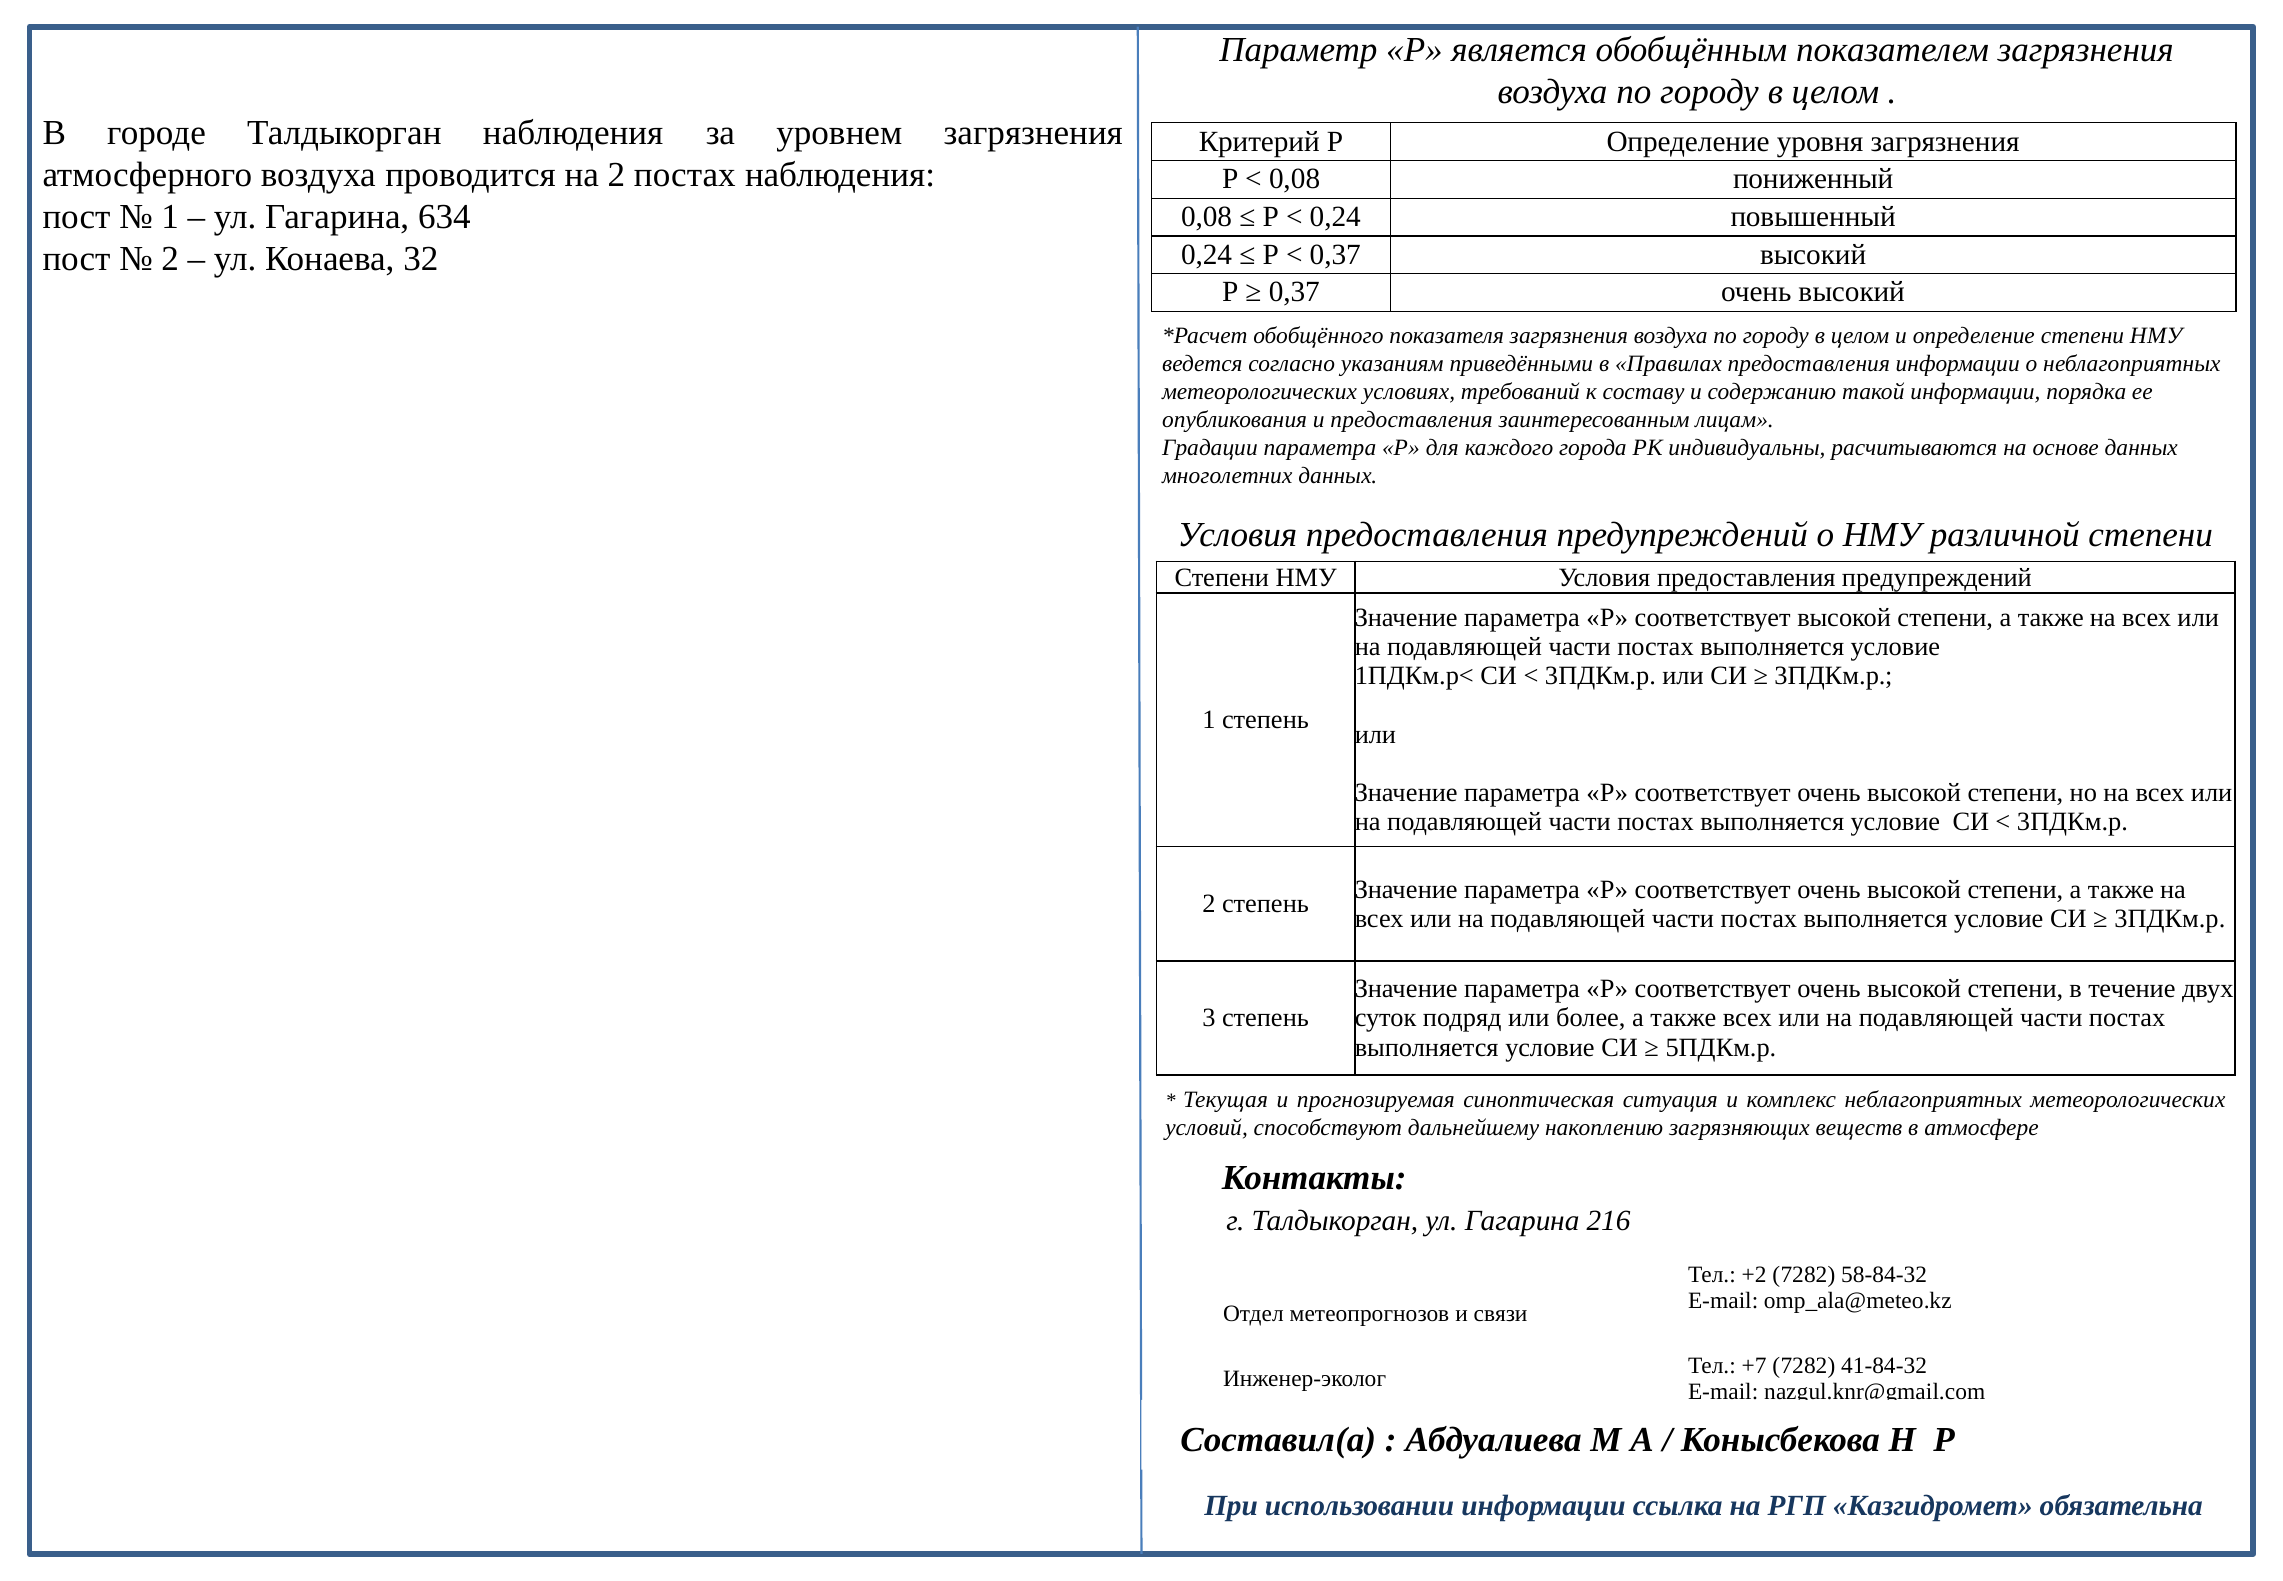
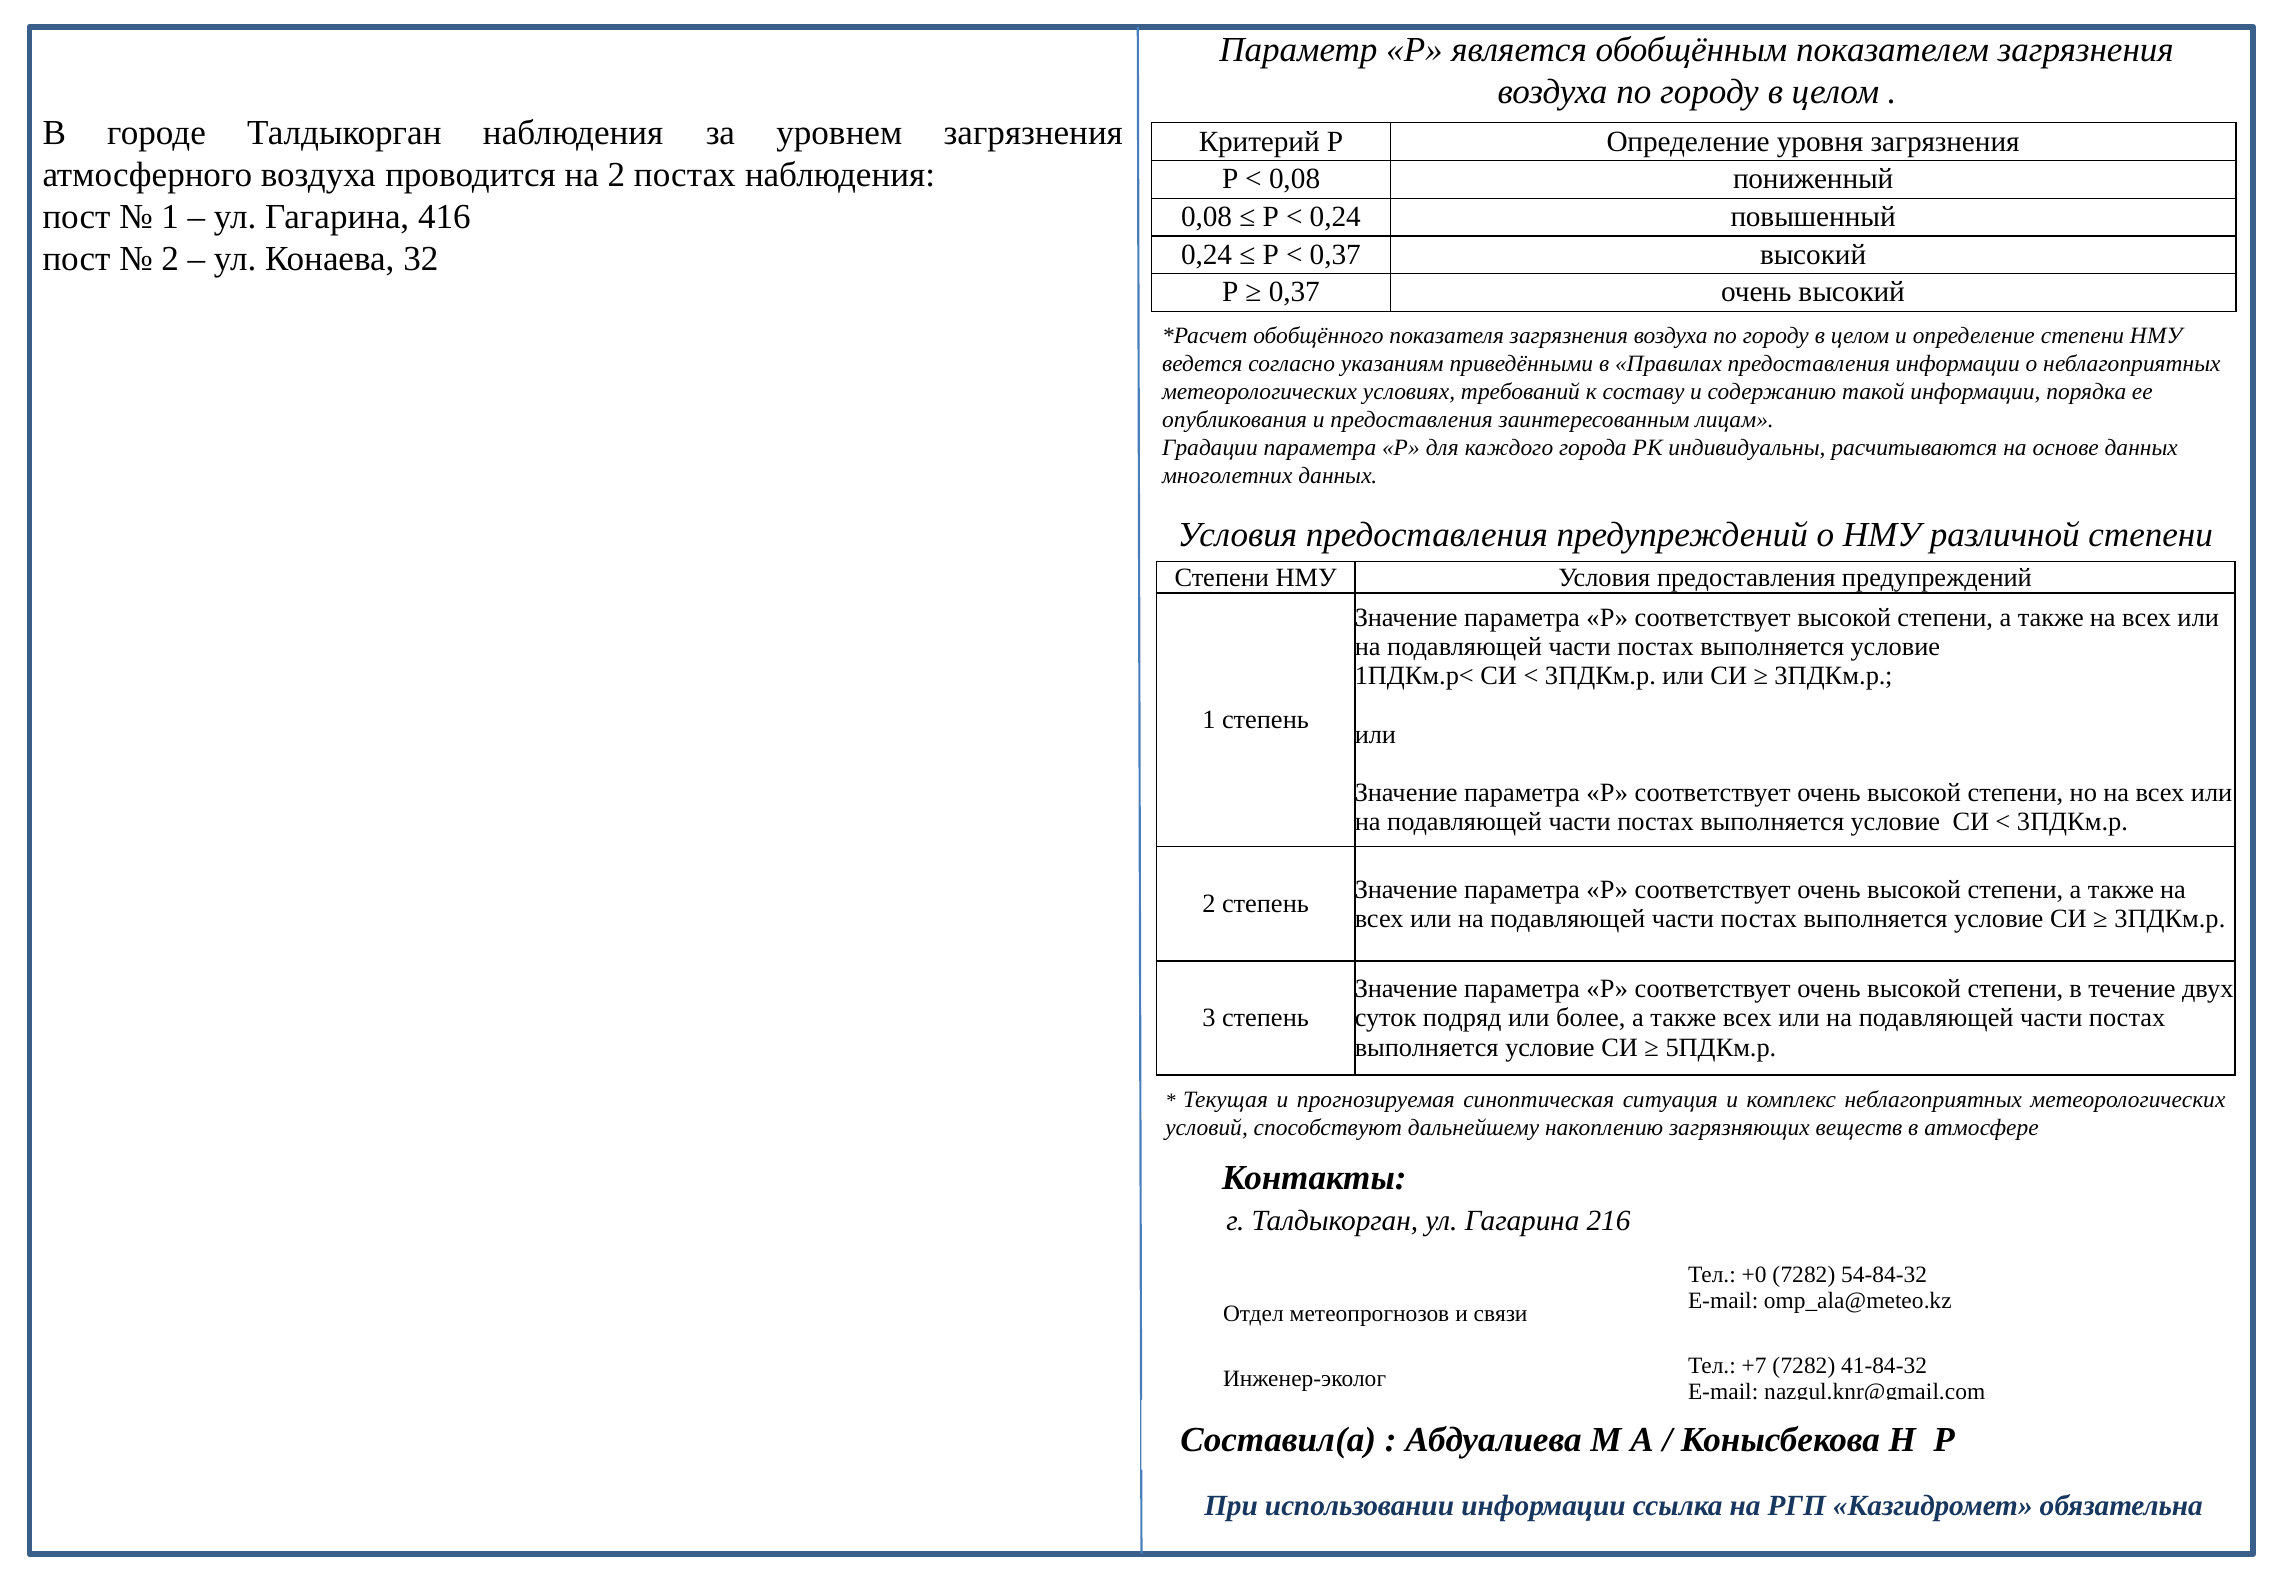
634: 634 -> 416
+2: +2 -> +0
58-84-32: 58-84-32 -> 54-84-32
